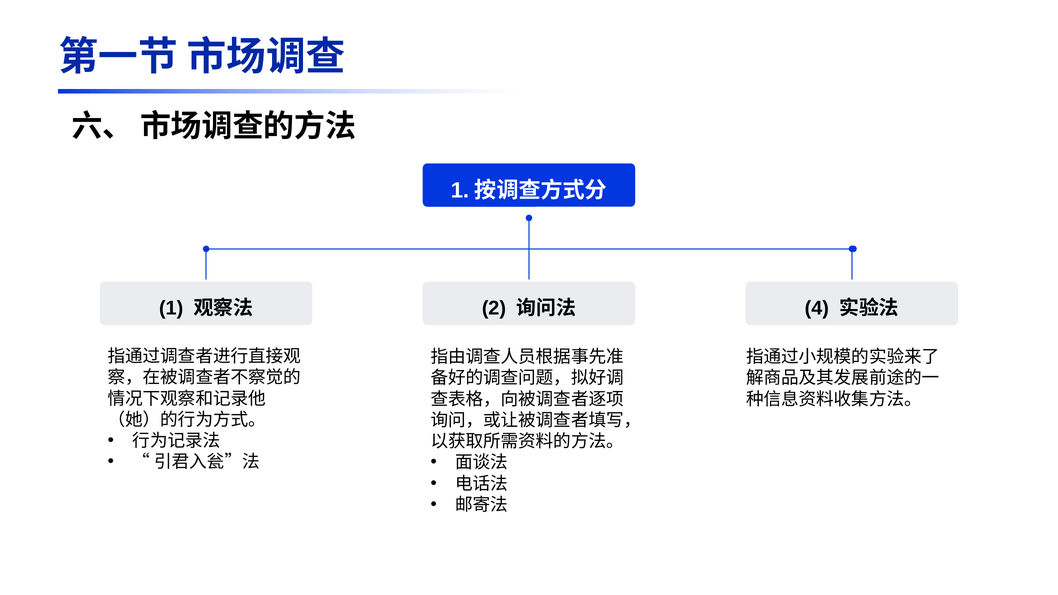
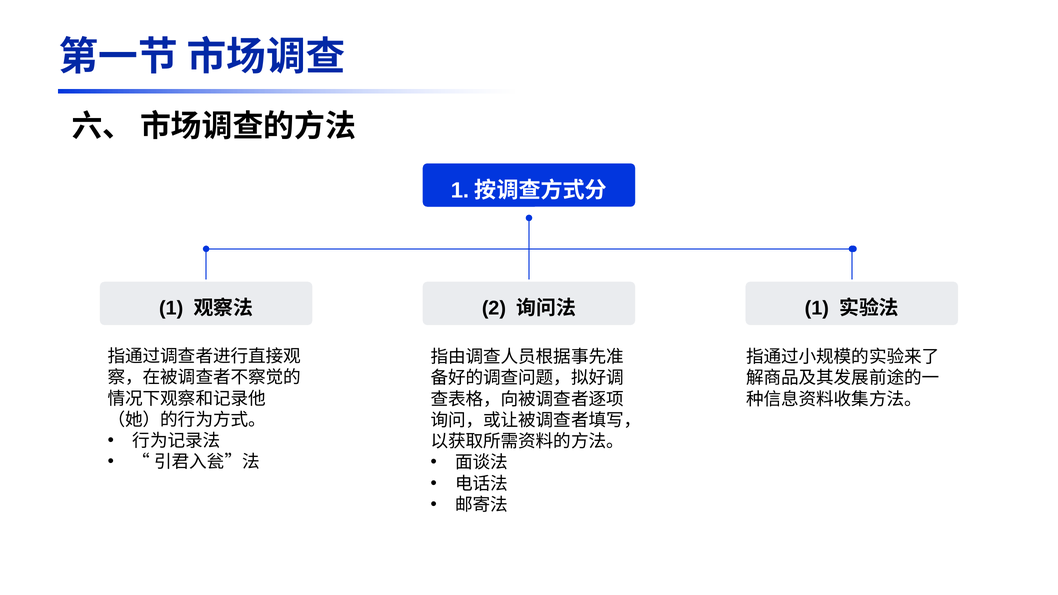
4 at (817, 308): 4 -> 1
